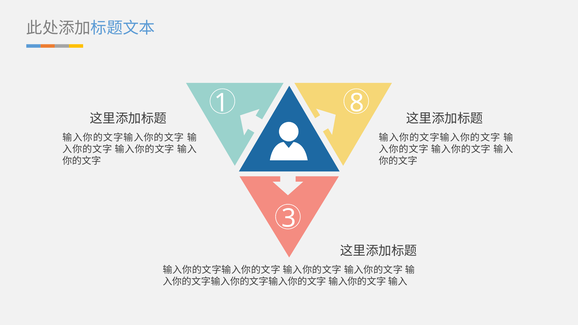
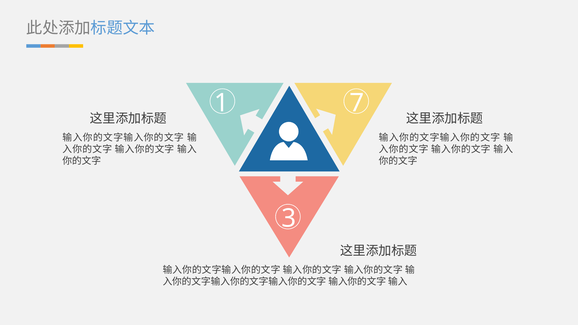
8: 8 -> 7
